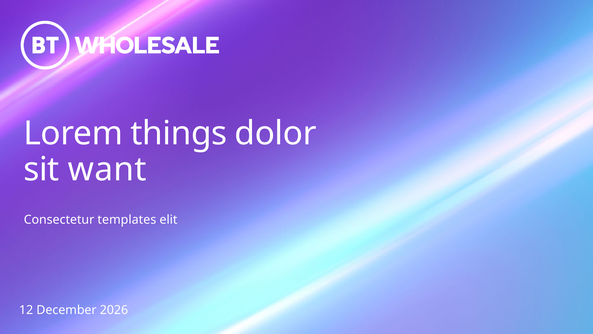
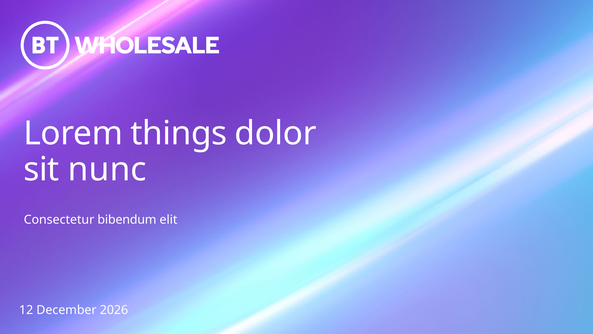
want: want -> nunc
templates: templates -> bibendum
